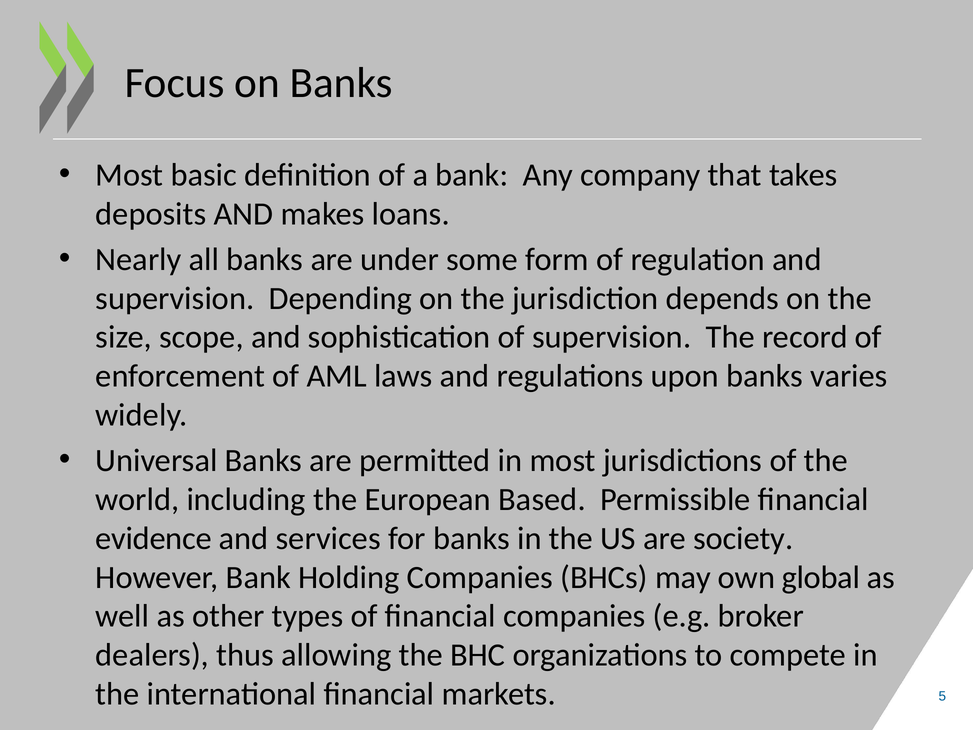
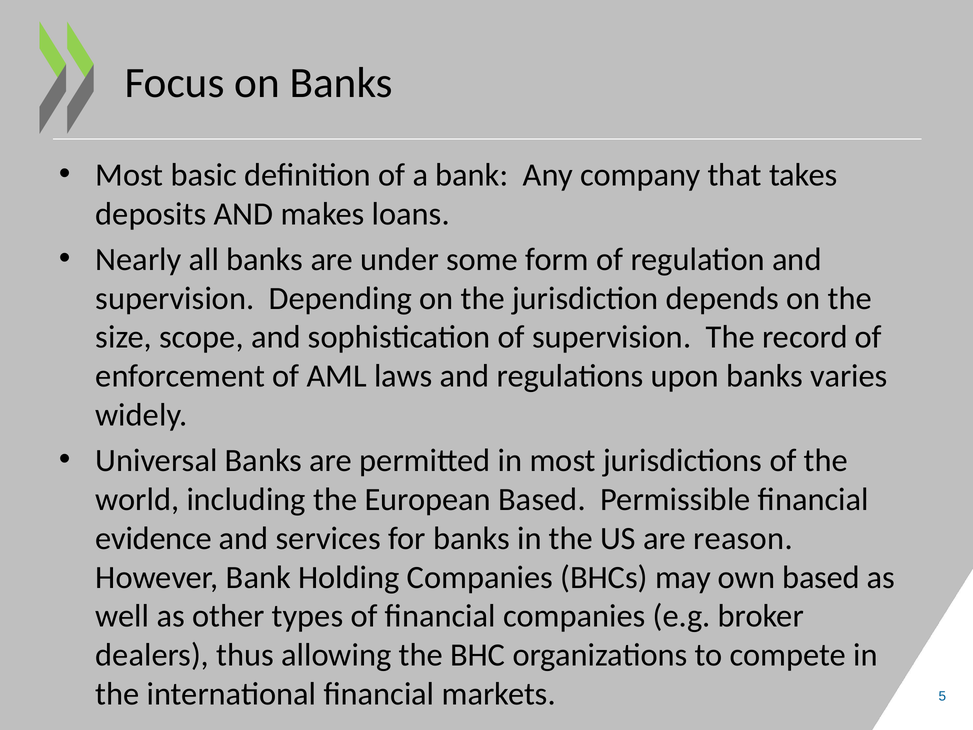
society: society -> reason
own global: global -> based
